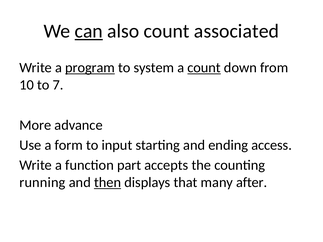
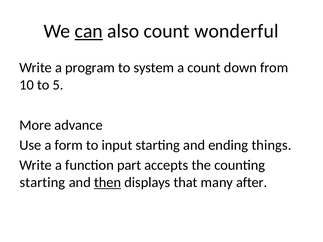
associated: associated -> wonderful
program underline: present -> none
count at (204, 68) underline: present -> none
7: 7 -> 5
access: access -> things
running at (42, 183): running -> starting
